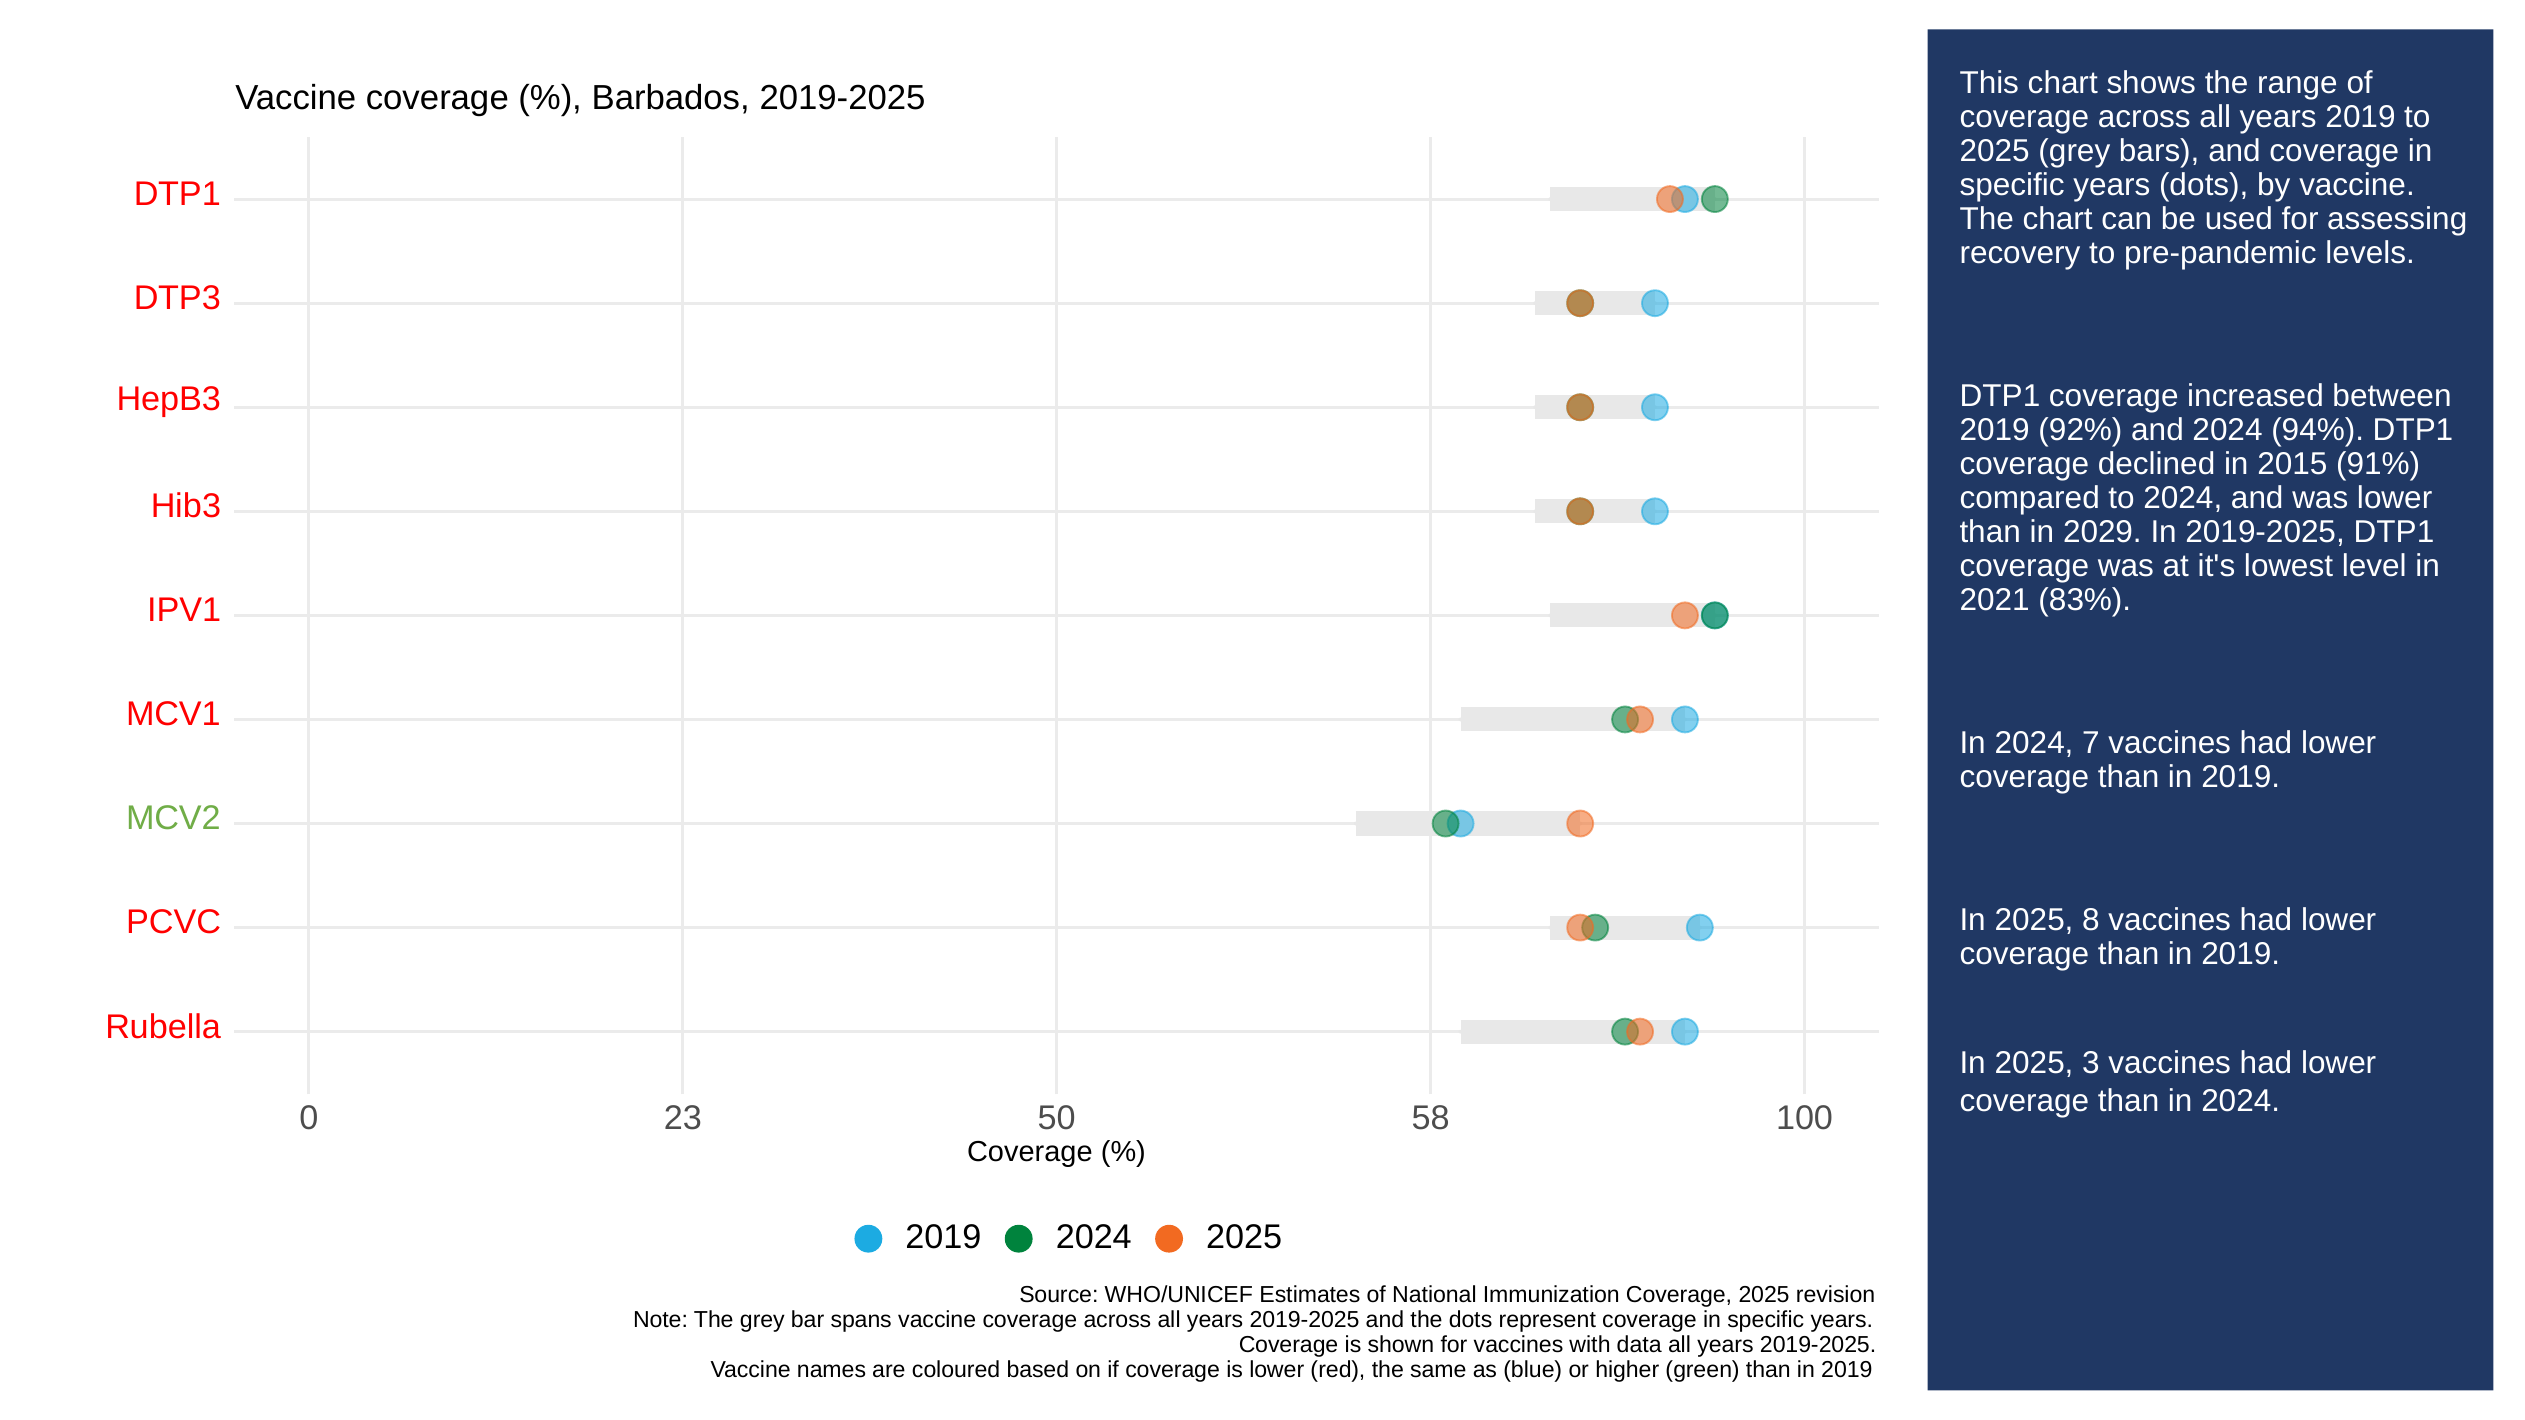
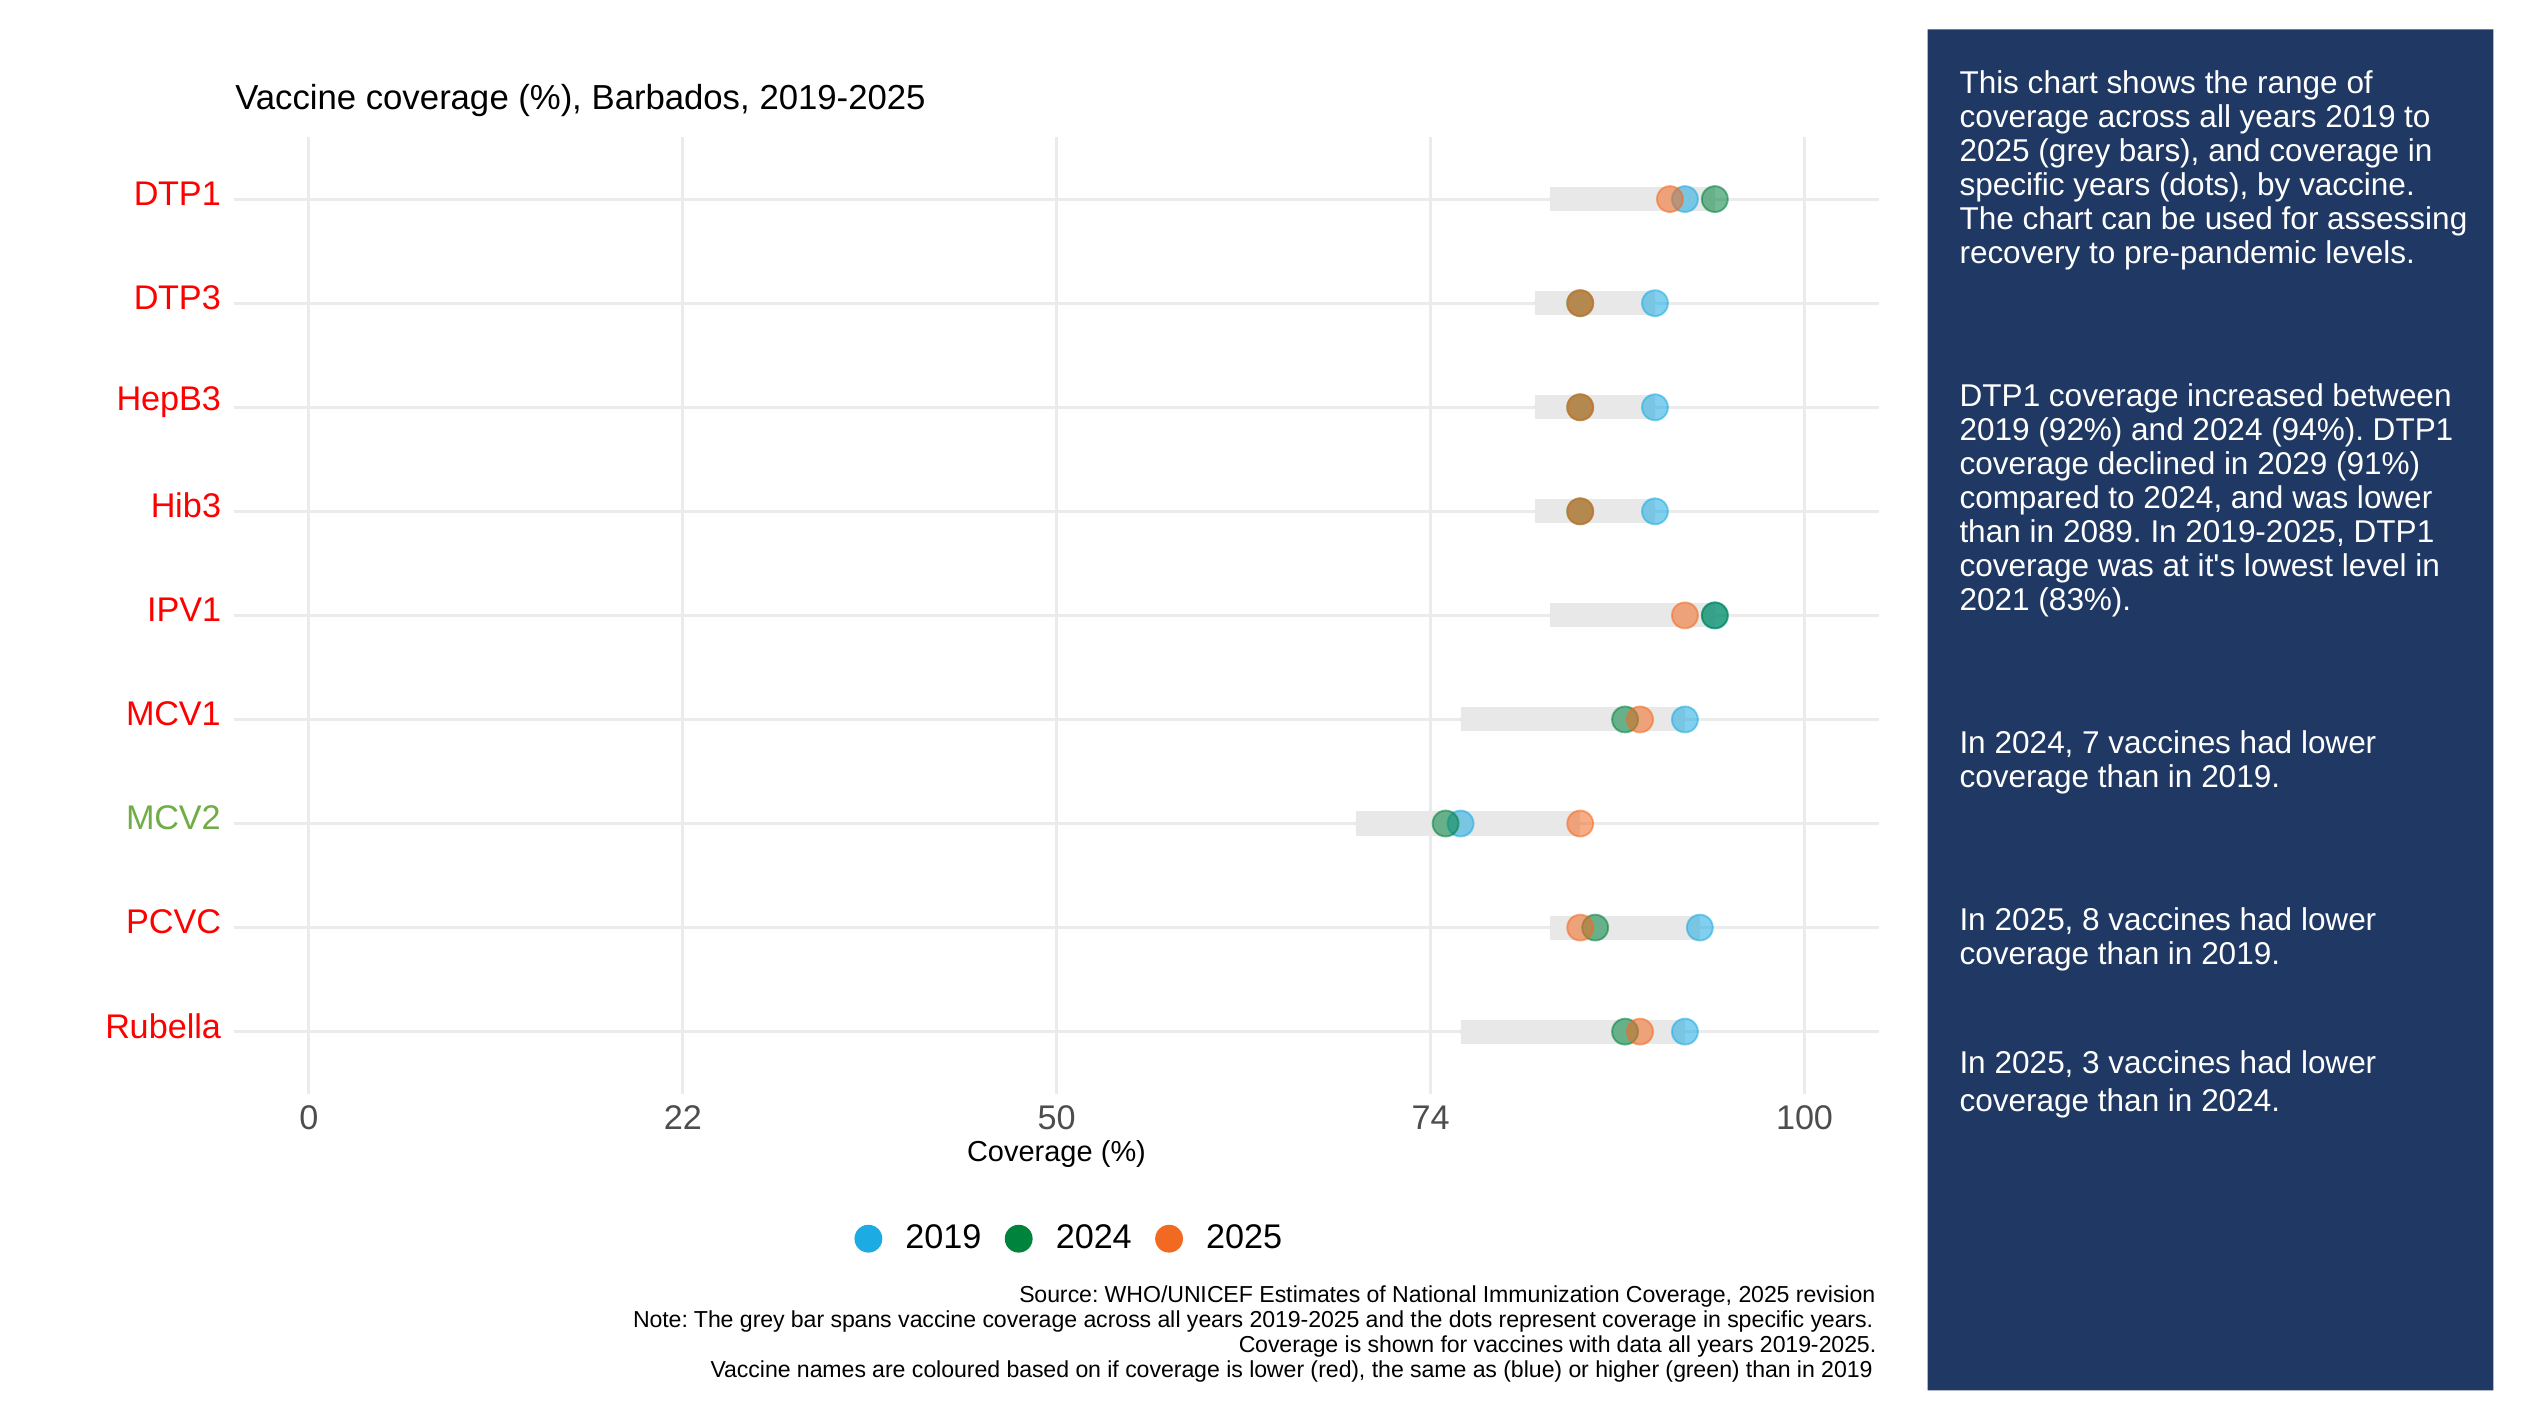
2015: 2015 -> 2029
2029: 2029 -> 2089
23: 23 -> 22
58: 58 -> 74
